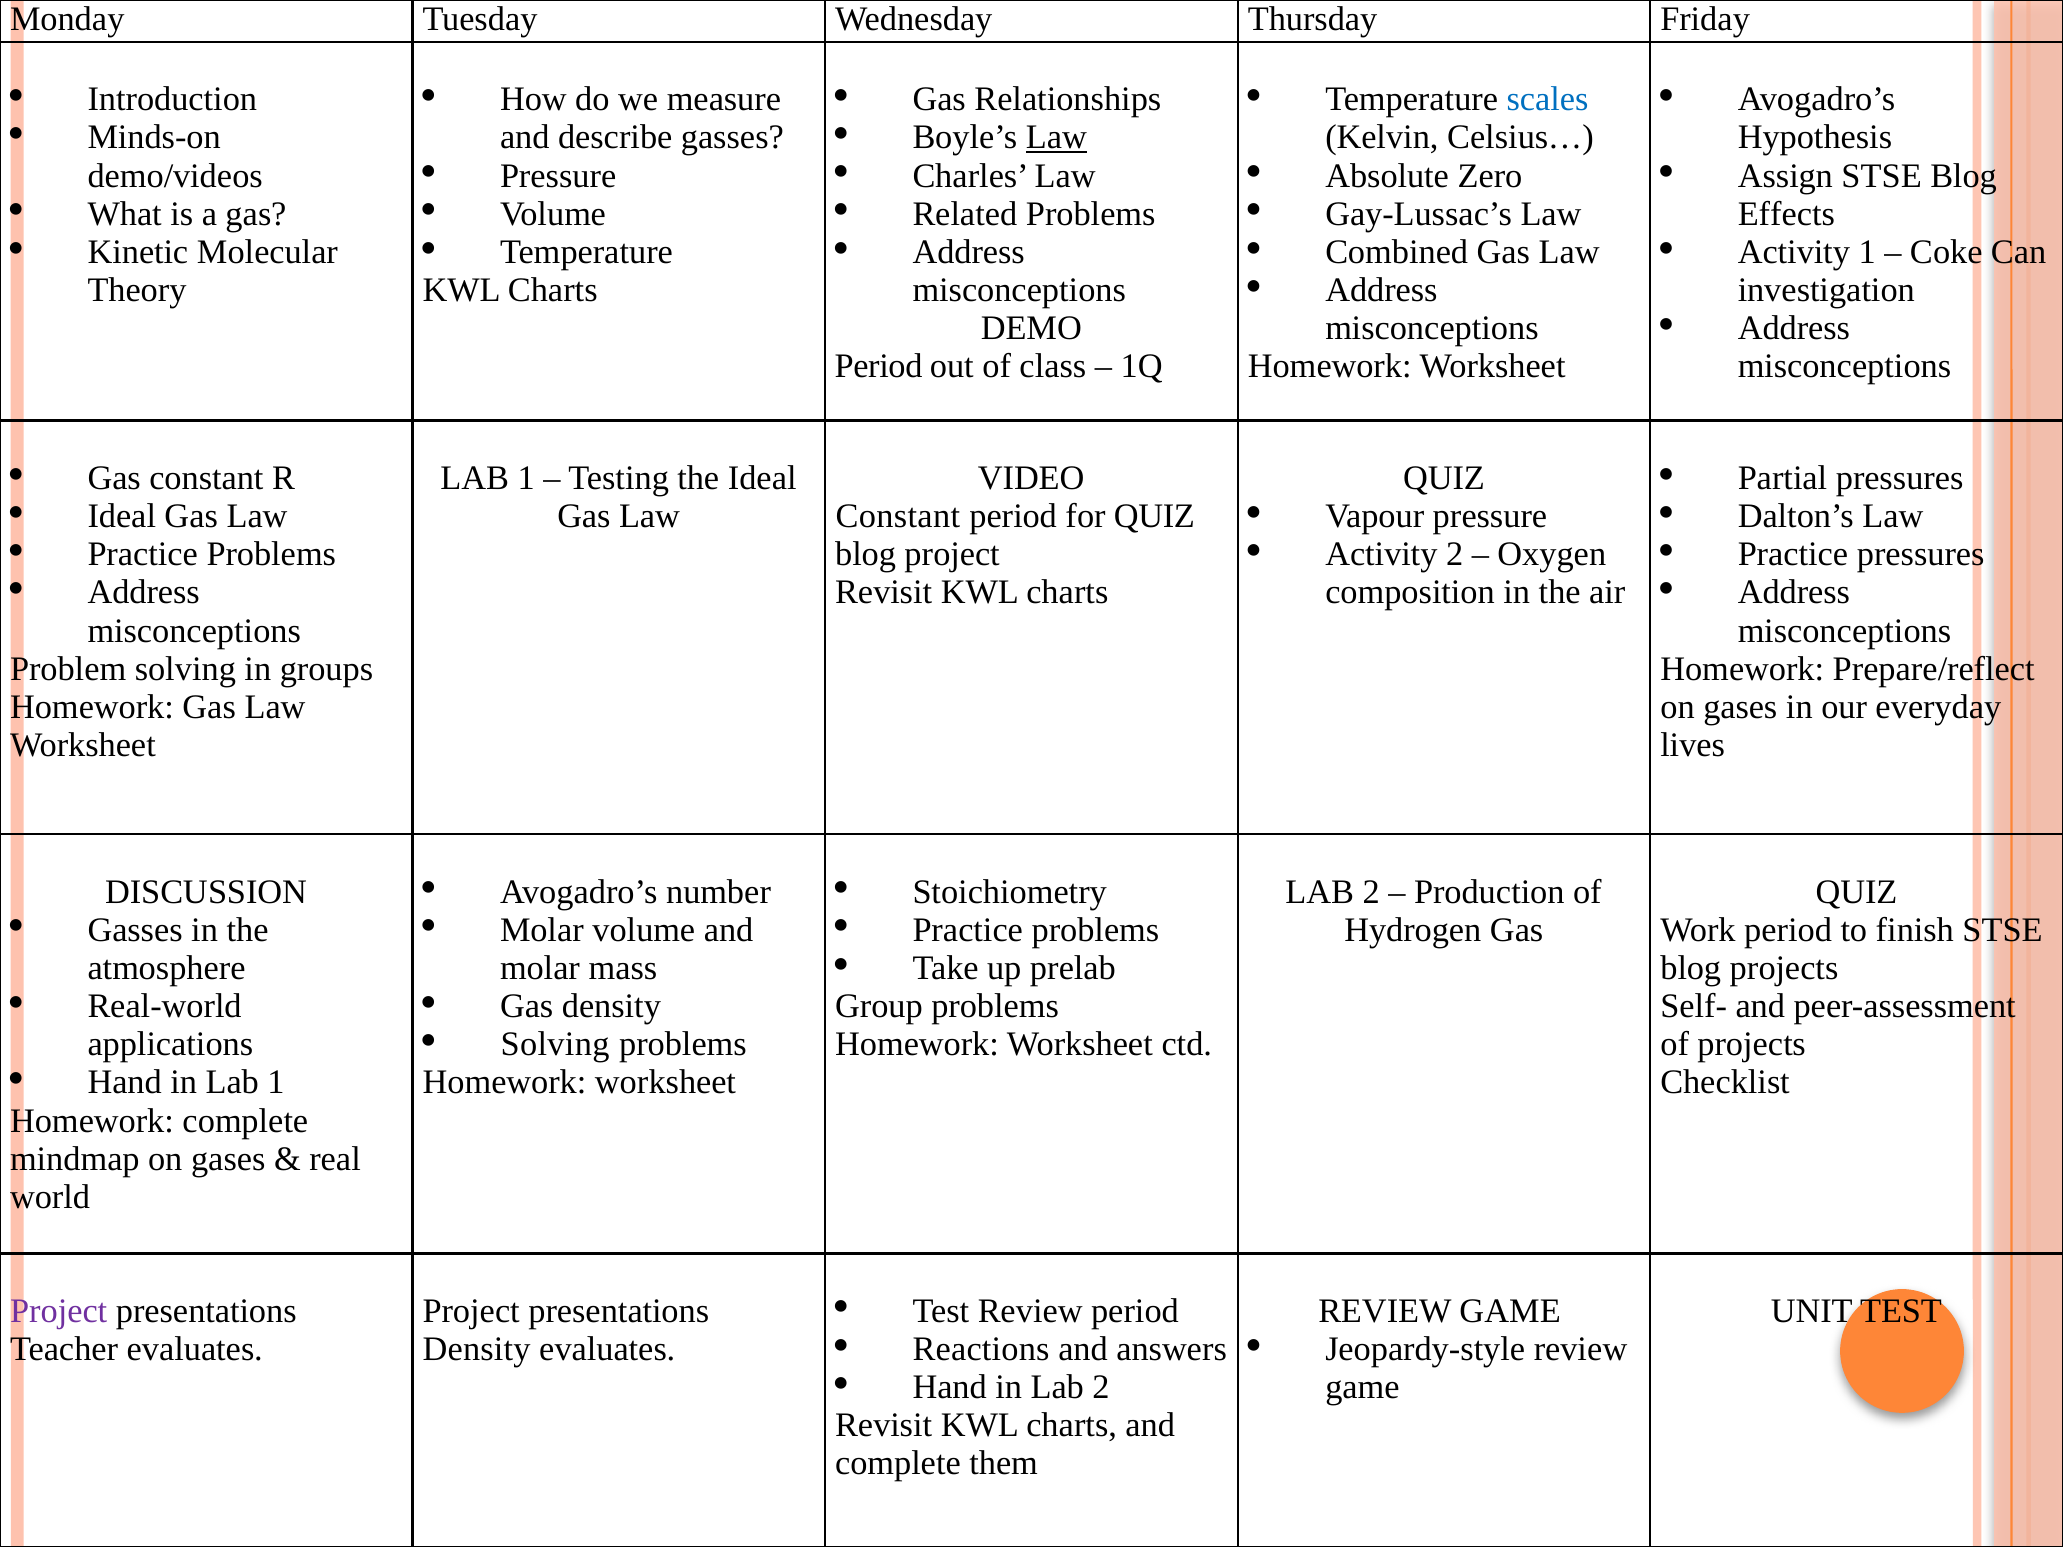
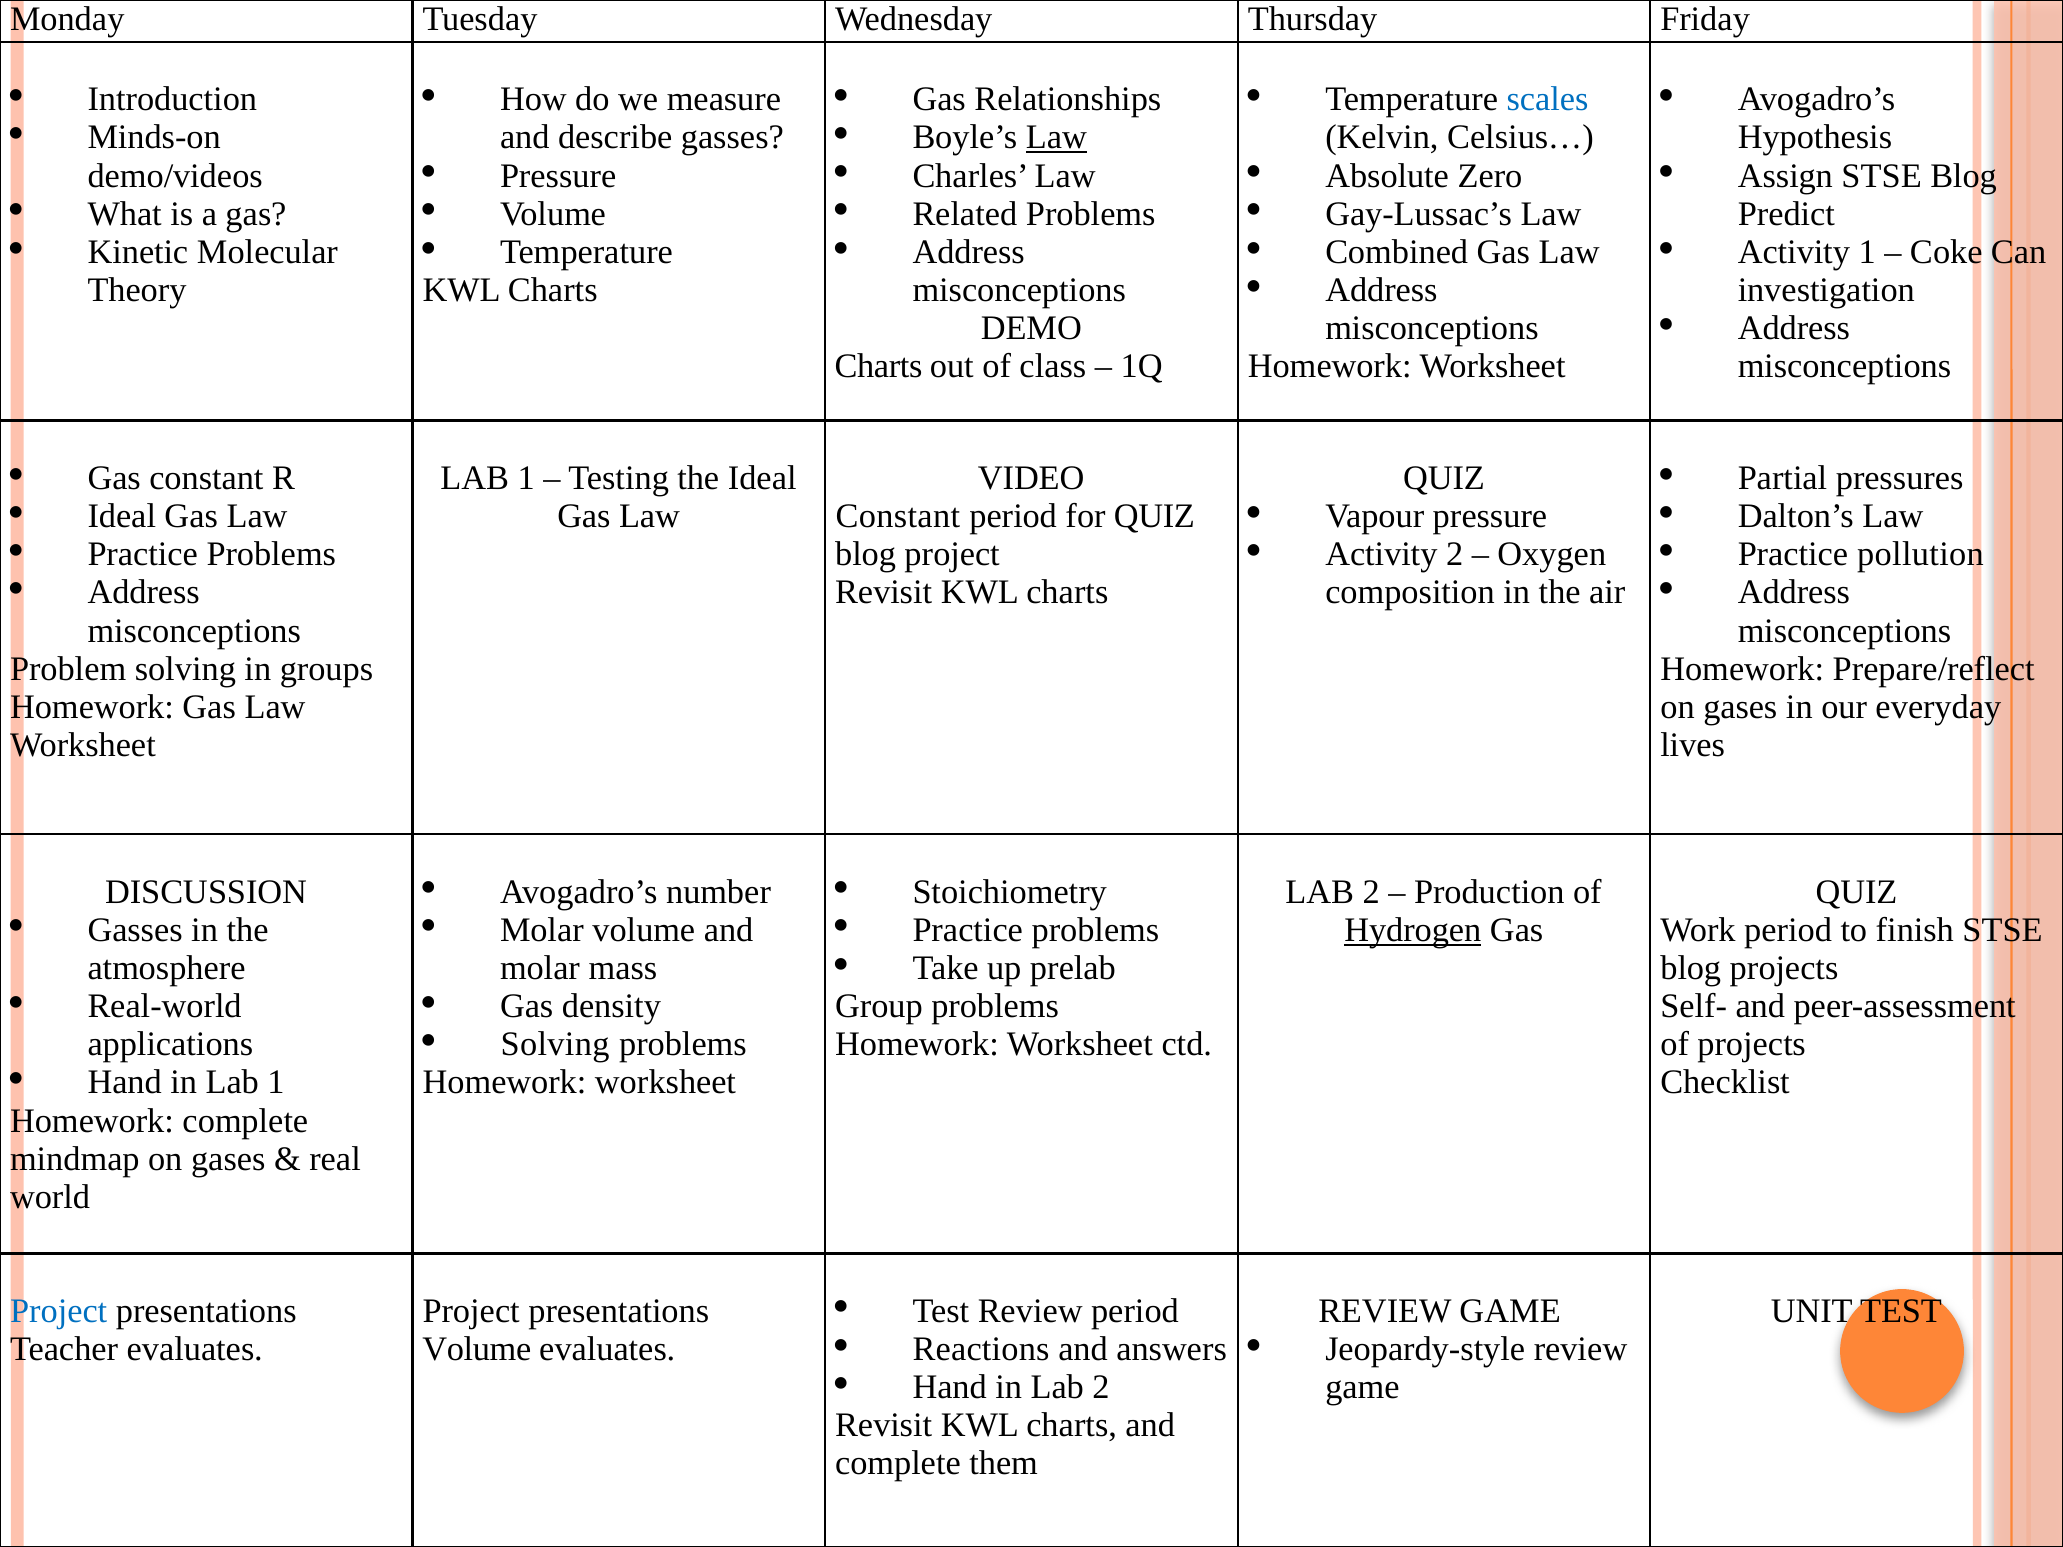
Effects: Effects -> Predict
Period at (879, 367): Period -> Charts
Practice pressures: pressures -> pollution
Hydrogen underline: none -> present
Project at (59, 1311) colour: purple -> blue
Density at (477, 1349): Density -> Volume
